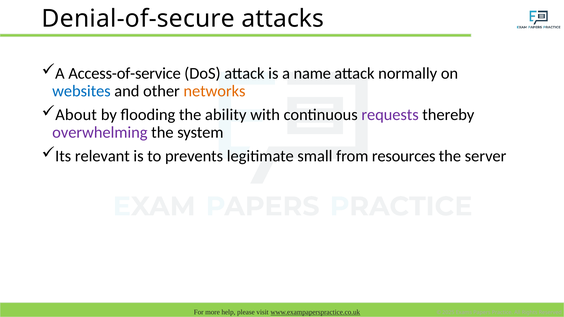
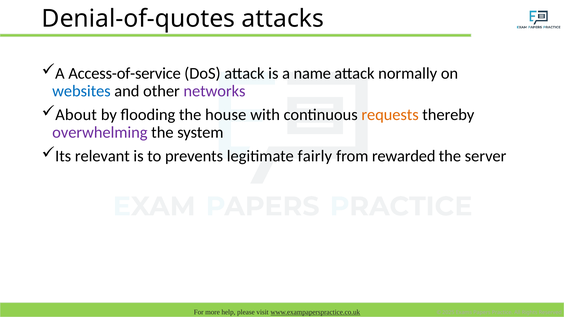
Denial-of-secure: Denial-of-secure -> Denial-of-quotes
networks colour: orange -> purple
ability: ability -> house
requests colour: purple -> orange
small: small -> fairly
resources: resources -> rewarded
